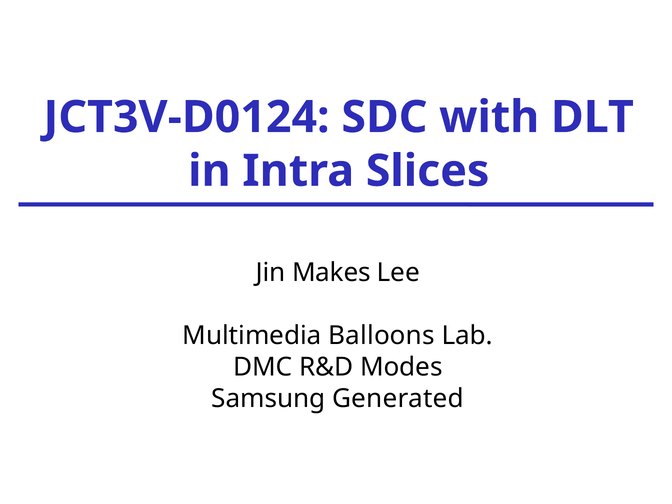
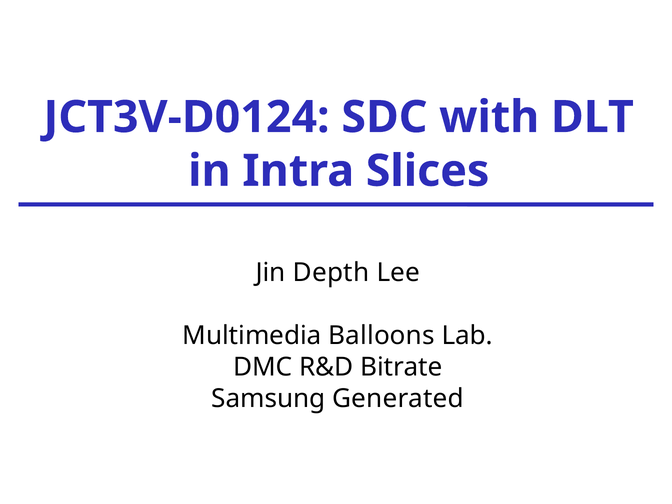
Makes: Makes -> Depth
Modes: Modes -> Bitrate
